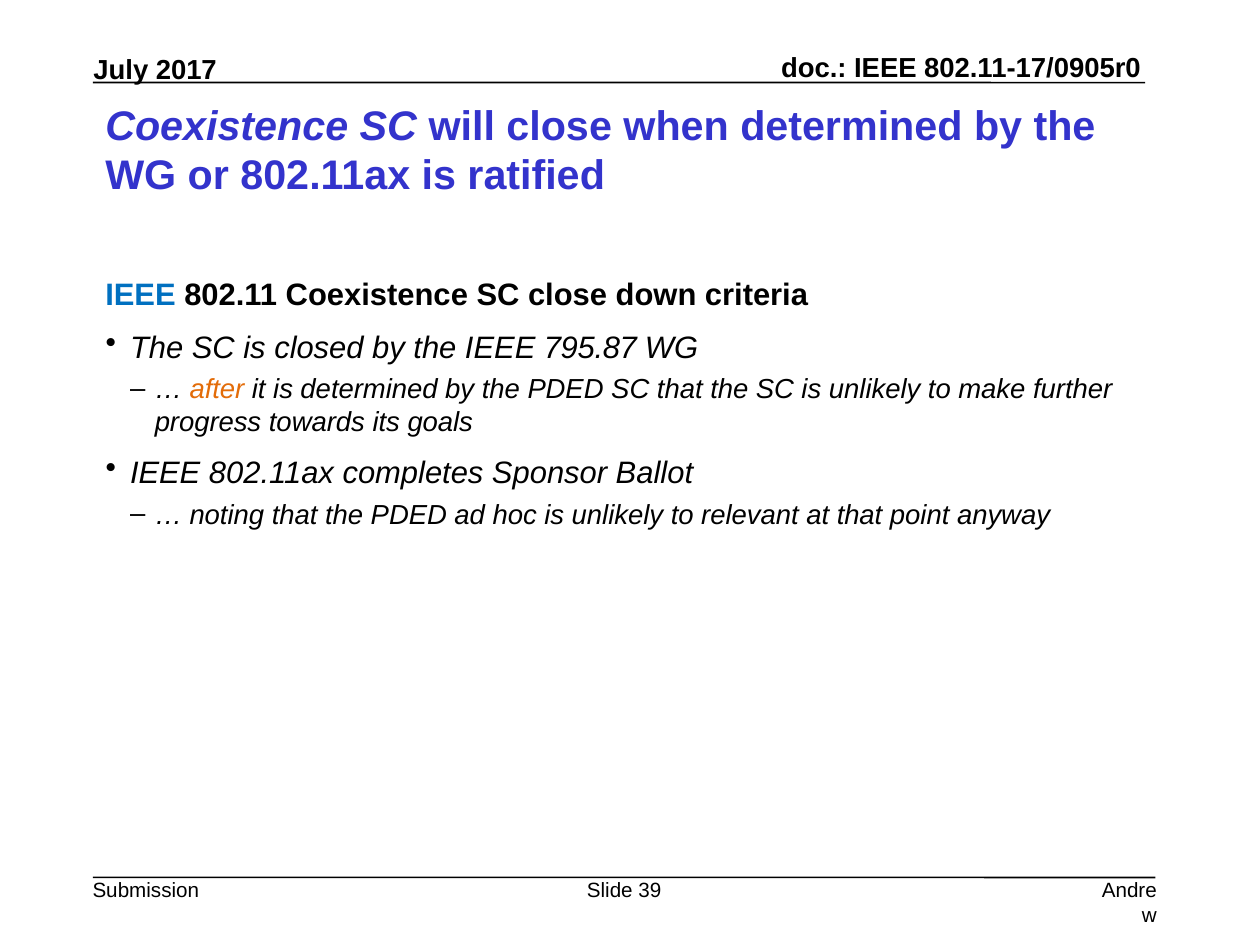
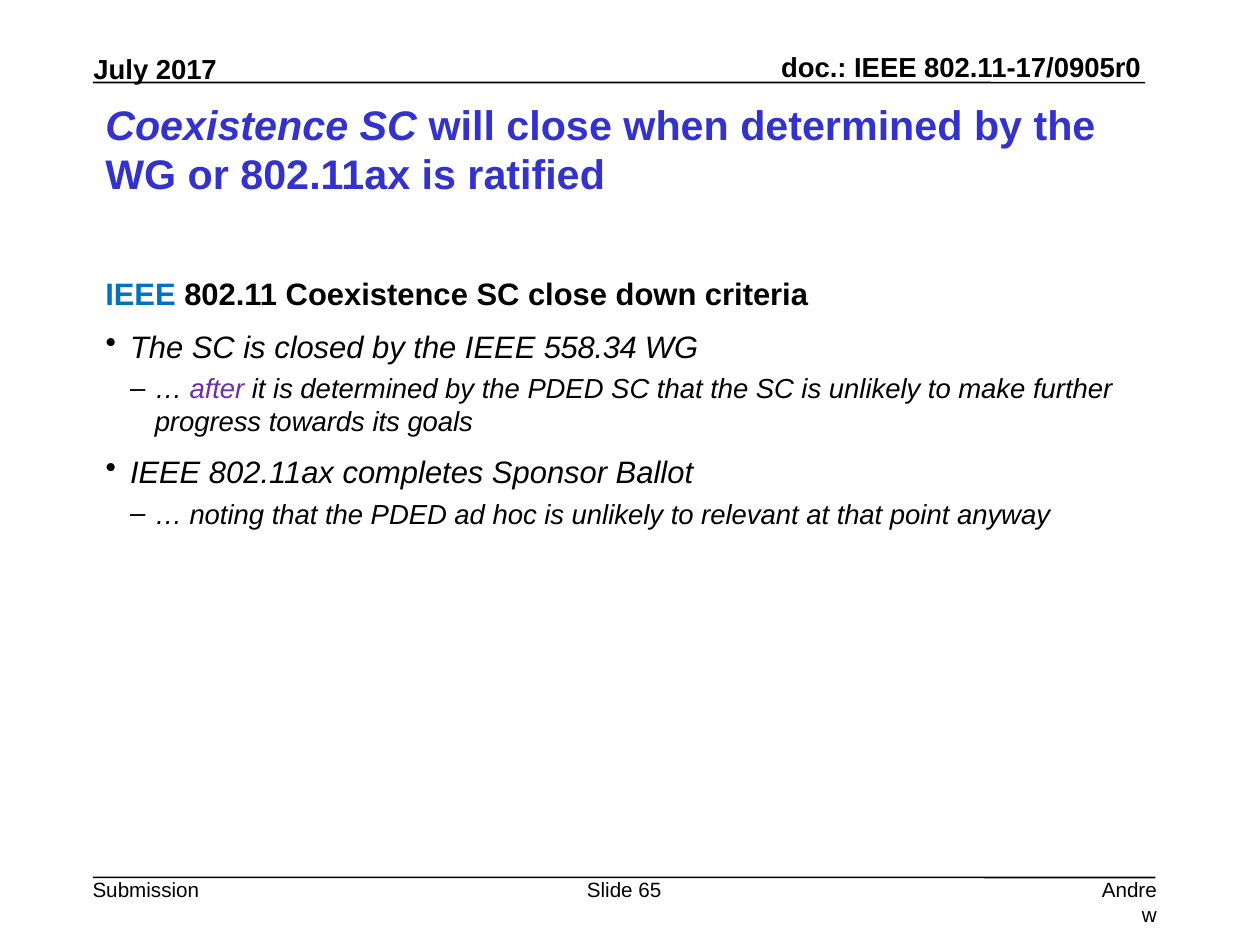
795.87: 795.87 -> 558.34
after colour: orange -> purple
39: 39 -> 65
